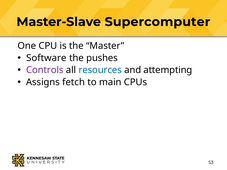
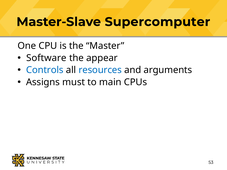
pushes: pushes -> appear
Controls colour: purple -> blue
attempting: attempting -> arguments
fetch: fetch -> must
